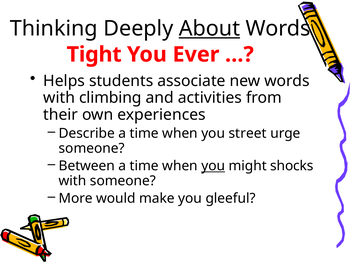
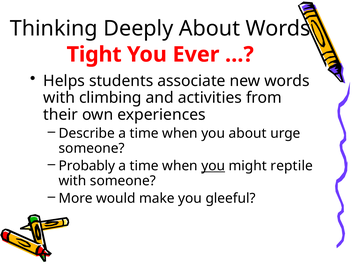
About at (209, 29) underline: present -> none
you street: street -> about
Between: Between -> Probably
shocks: shocks -> reptile
